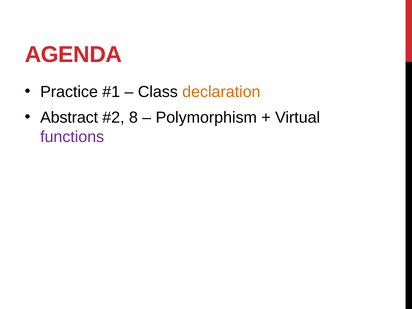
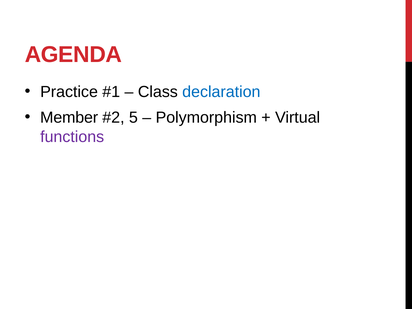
declaration colour: orange -> blue
Abstract: Abstract -> Member
8: 8 -> 5
